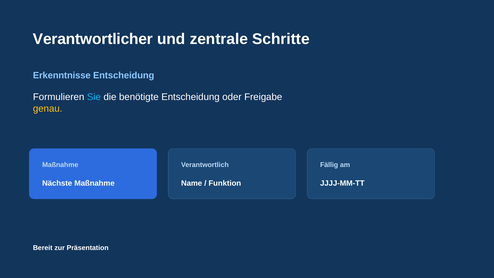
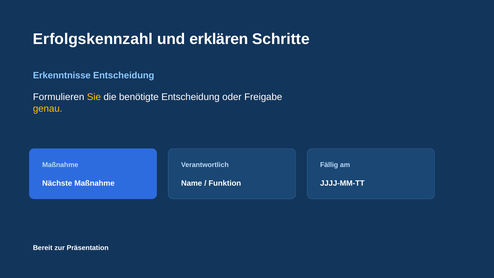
Verantwortlicher: Verantwortlicher -> Erfolgskennzahl
zentrale: zentrale -> erklären
Sie colour: light blue -> yellow
